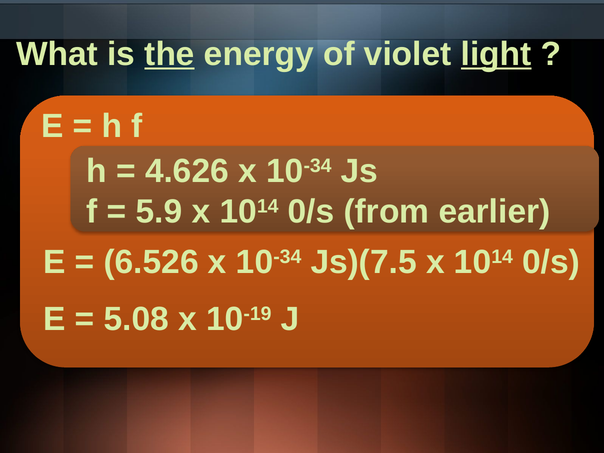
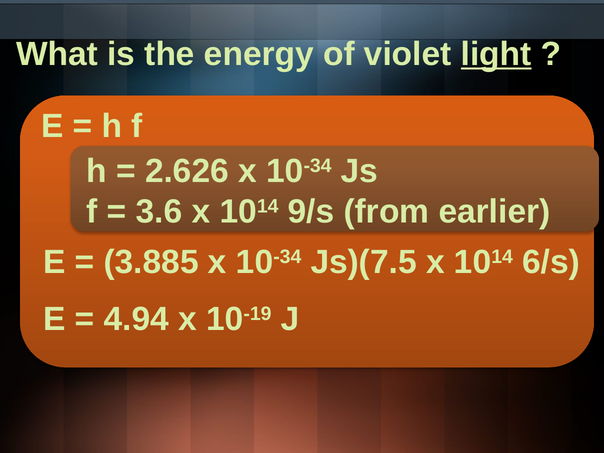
the underline: present -> none
4.626: 4.626 -> 2.626
5.9: 5.9 -> 3.6
0/s at (311, 212): 0/s -> 9/s
6.526: 6.526 -> 3.885
Js)(7.5 x 1014 0/s: 0/s -> 6/s
5.08: 5.08 -> 4.94
